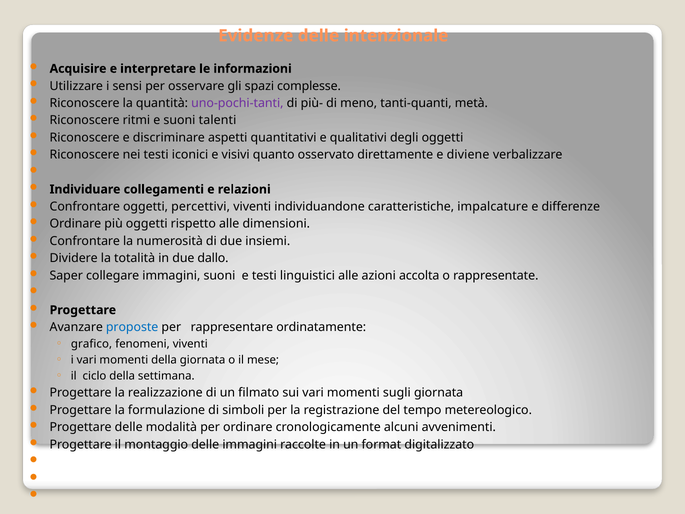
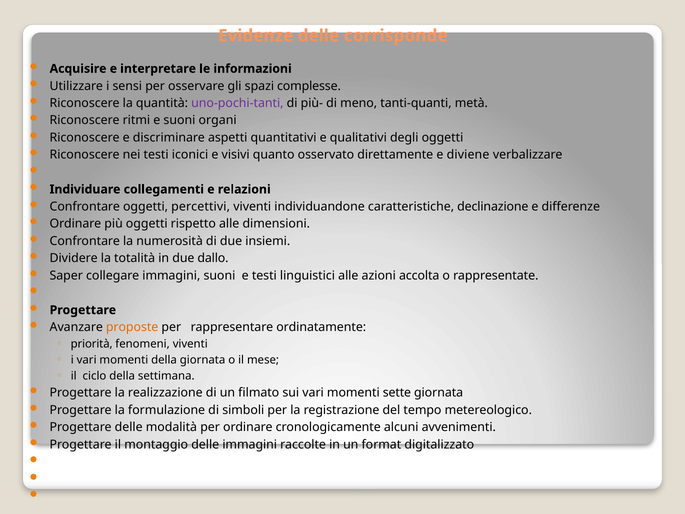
intenzionale: intenzionale -> corrisponde
talenti: talenti -> organi
impalcature: impalcature -> declinazione
proposte colour: blue -> orange
grafico: grafico -> priorità
sugli: sugli -> sette
